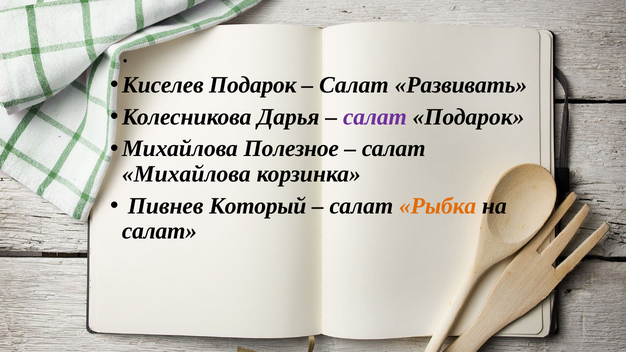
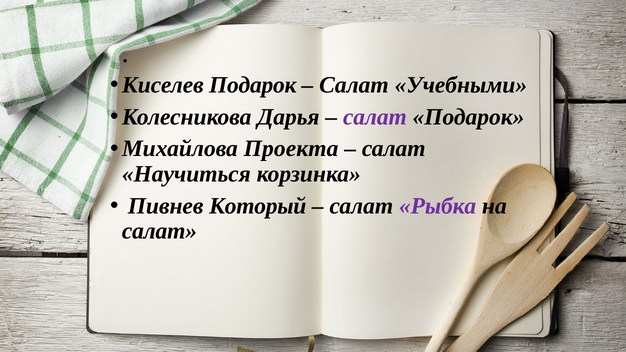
Развивать: Развивать -> Учебными
Полезное: Полезное -> Проекта
Михайлова at (186, 174): Михайлова -> Научиться
Рыбка colour: orange -> purple
